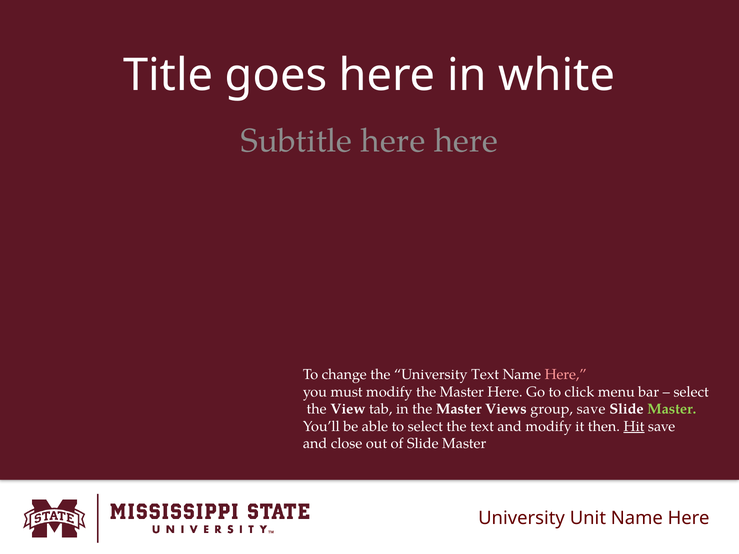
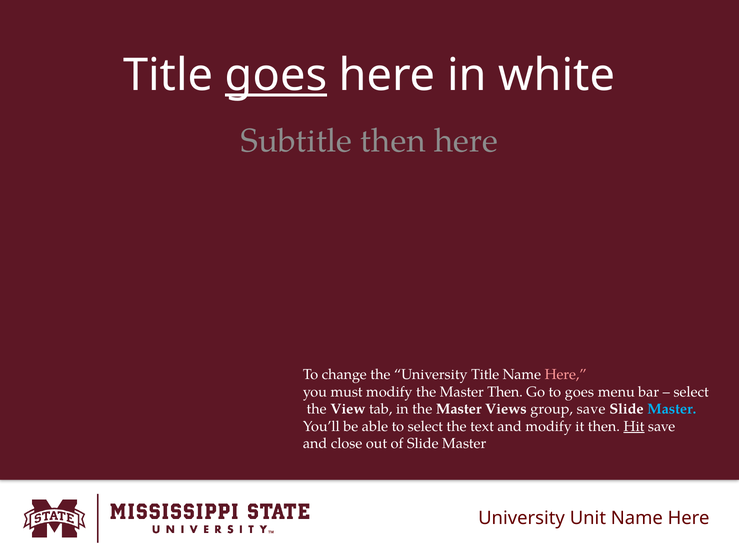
goes at (276, 76) underline: none -> present
Subtitle here: here -> then
University Text: Text -> Title
Master Here: Here -> Then
to click: click -> goes
Master at (672, 409) colour: light green -> light blue
